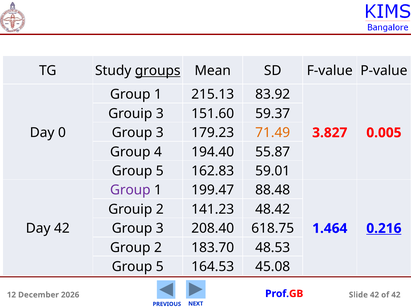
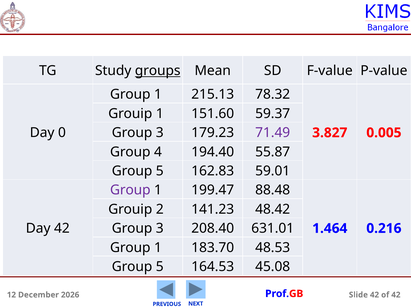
83.92: 83.92 -> 78.32
Grouip 3: 3 -> 1
71.49 colour: orange -> purple
618.75: 618.75 -> 631.01
0.216 underline: present -> none
2 at (158, 248): 2 -> 1
